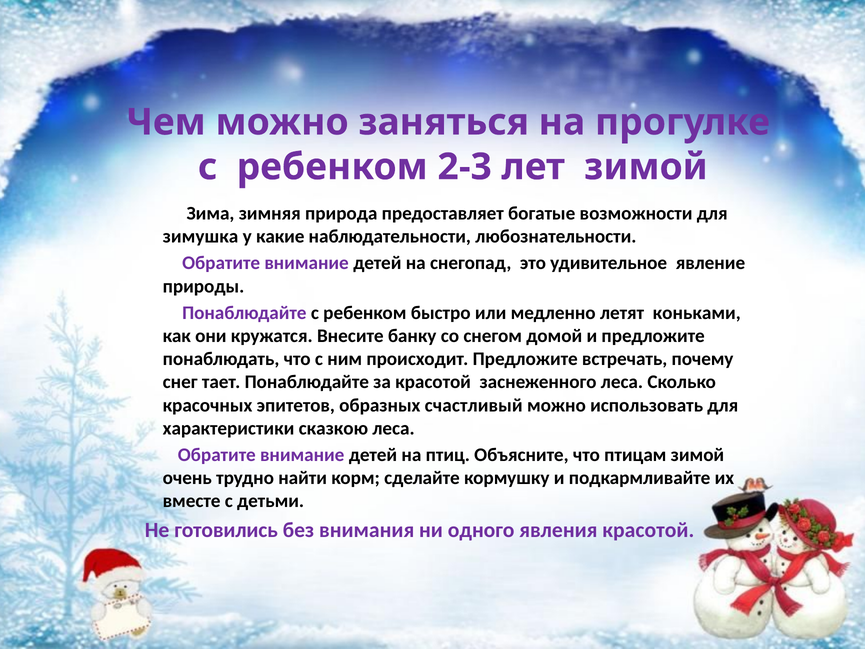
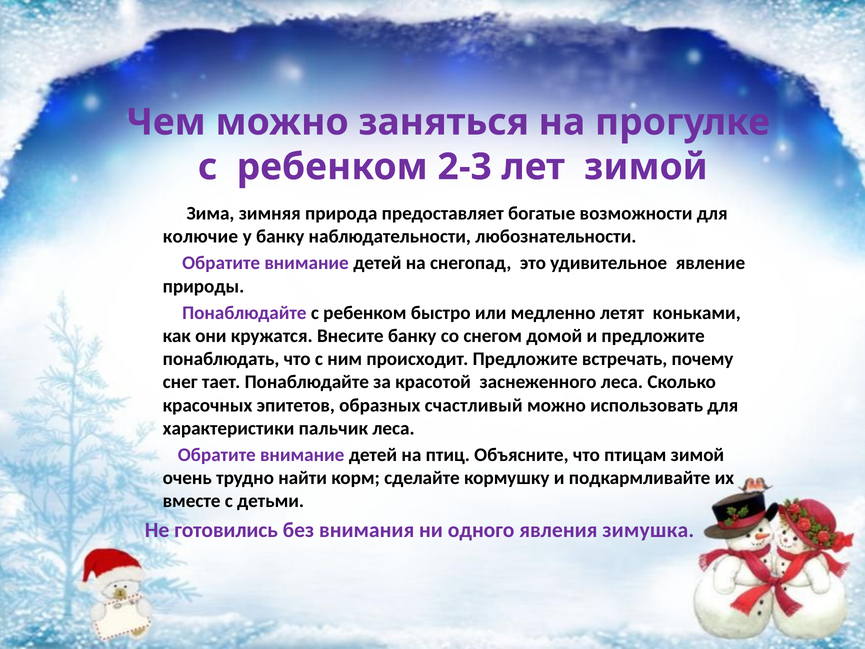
зимушка: зимушка -> колючие
у какие: какие -> банку
сказкою: сказкою -> пальчик
явления красотой: красотой -> зимушка
